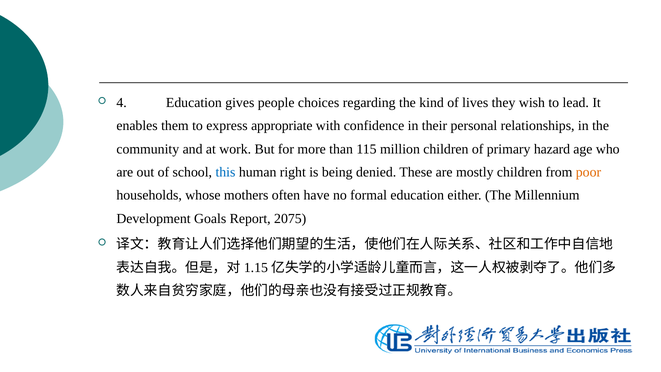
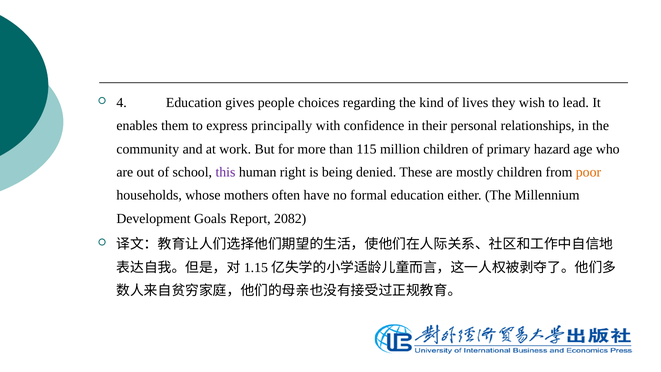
appropriate: appropriate -> principally
this colour: blue -> purple
2075: 2075 -> 2082
